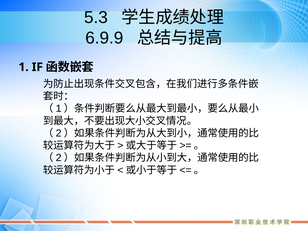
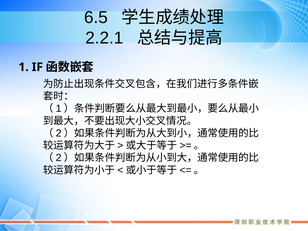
5.3: 5.3 -> 6.5
6.9.9: 6.9.9 -> 2.2.1
